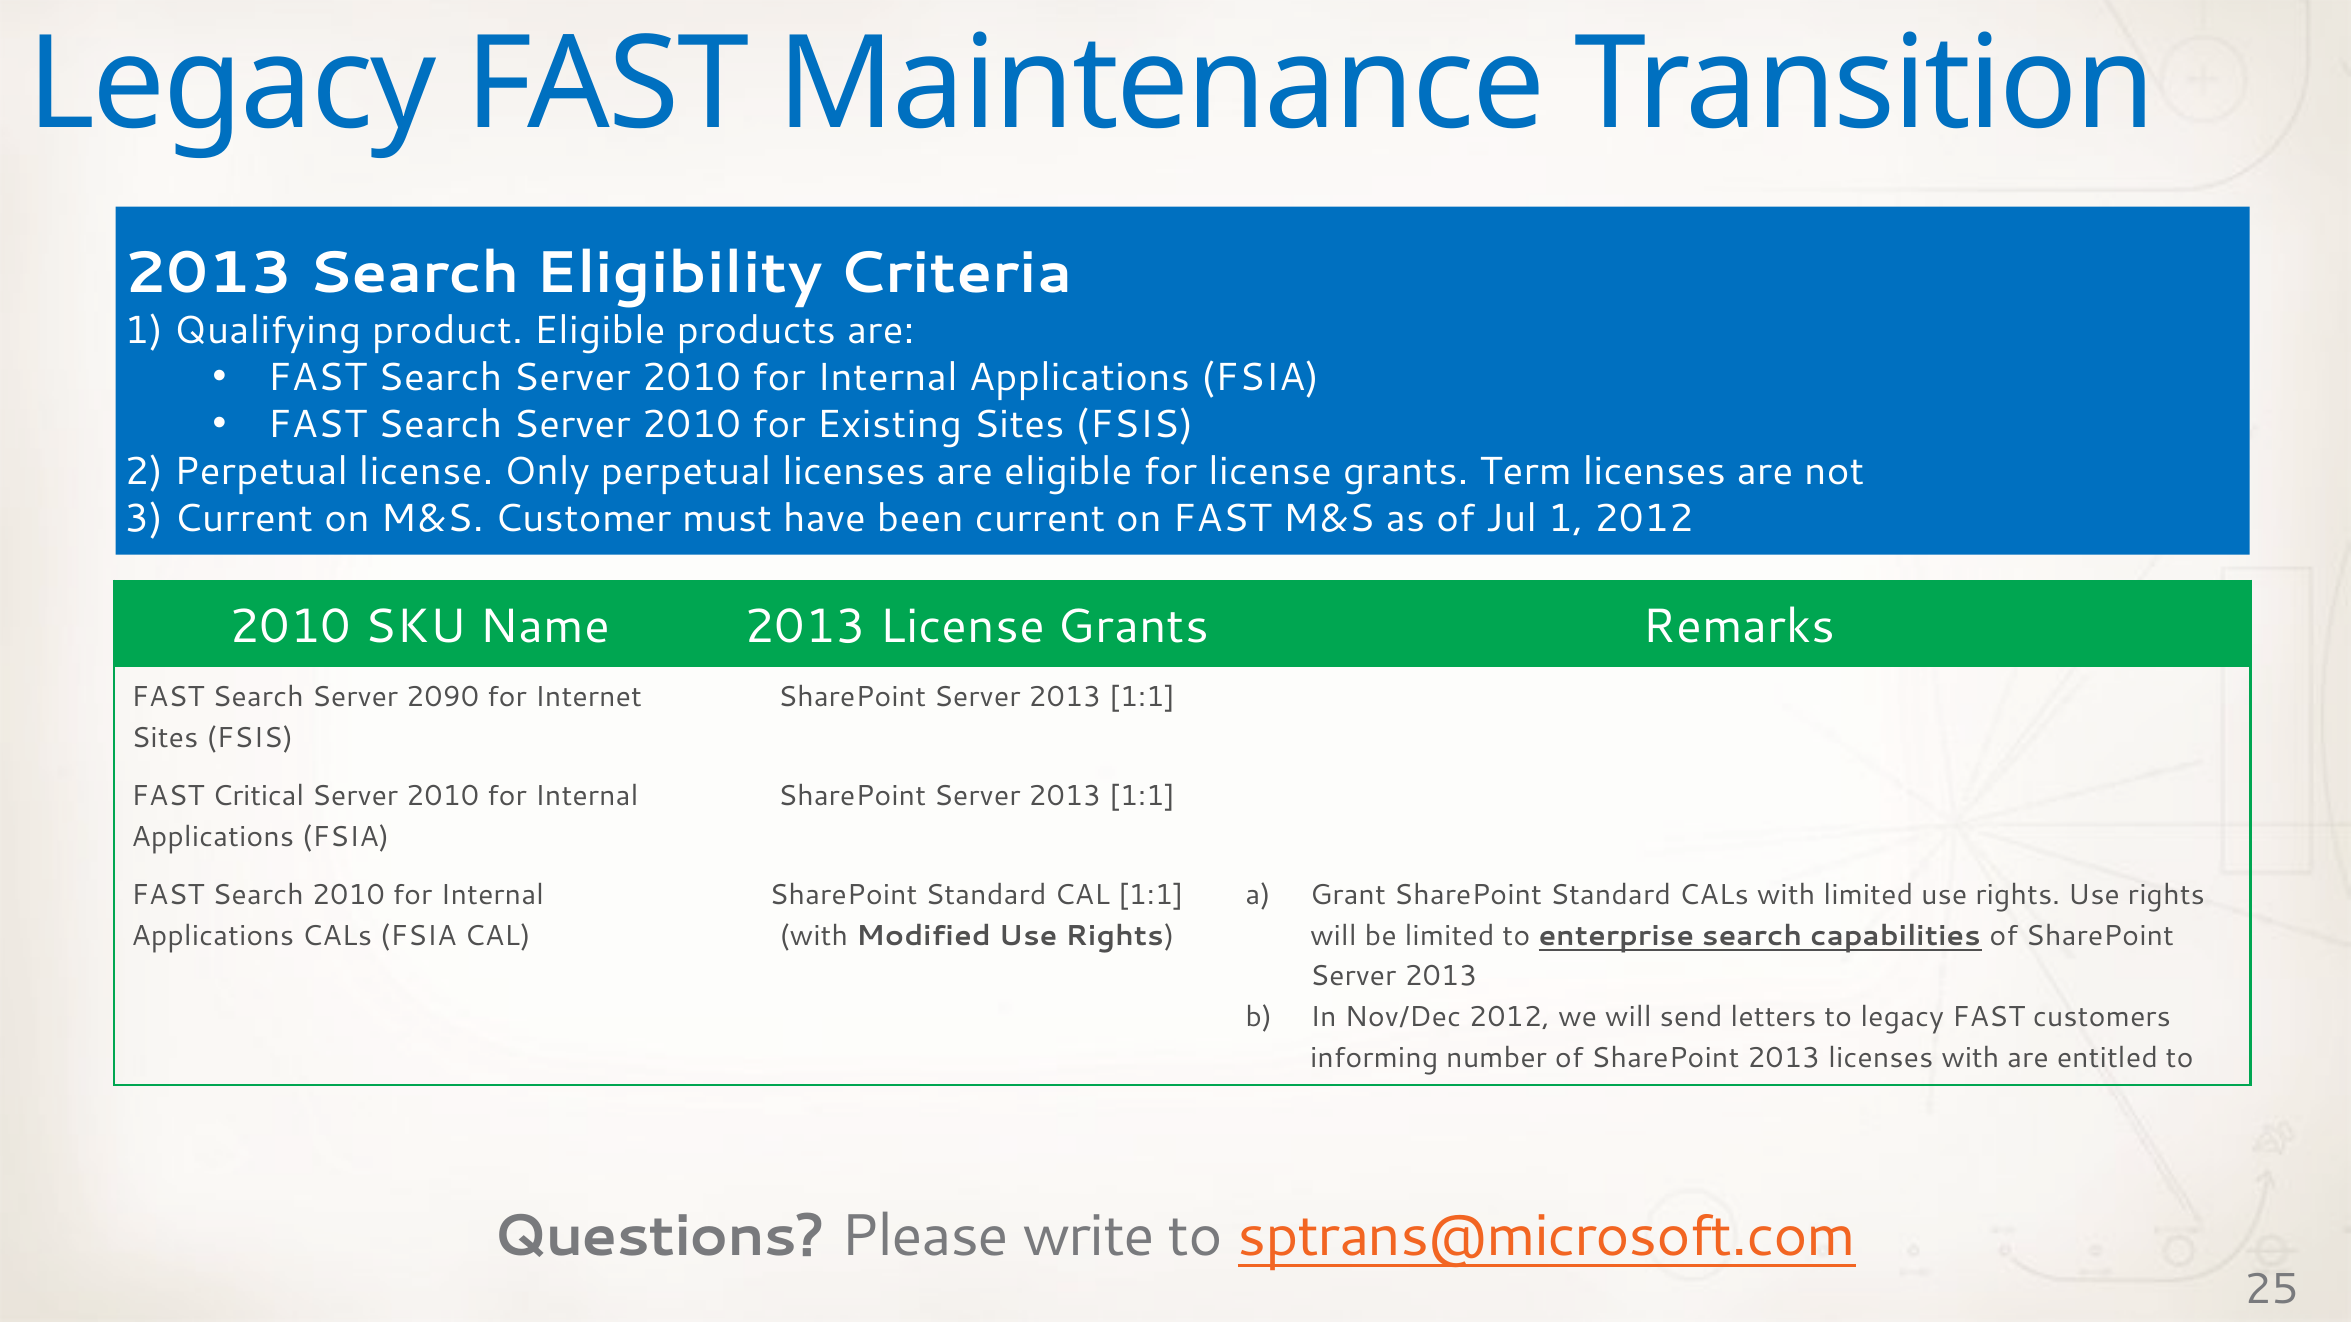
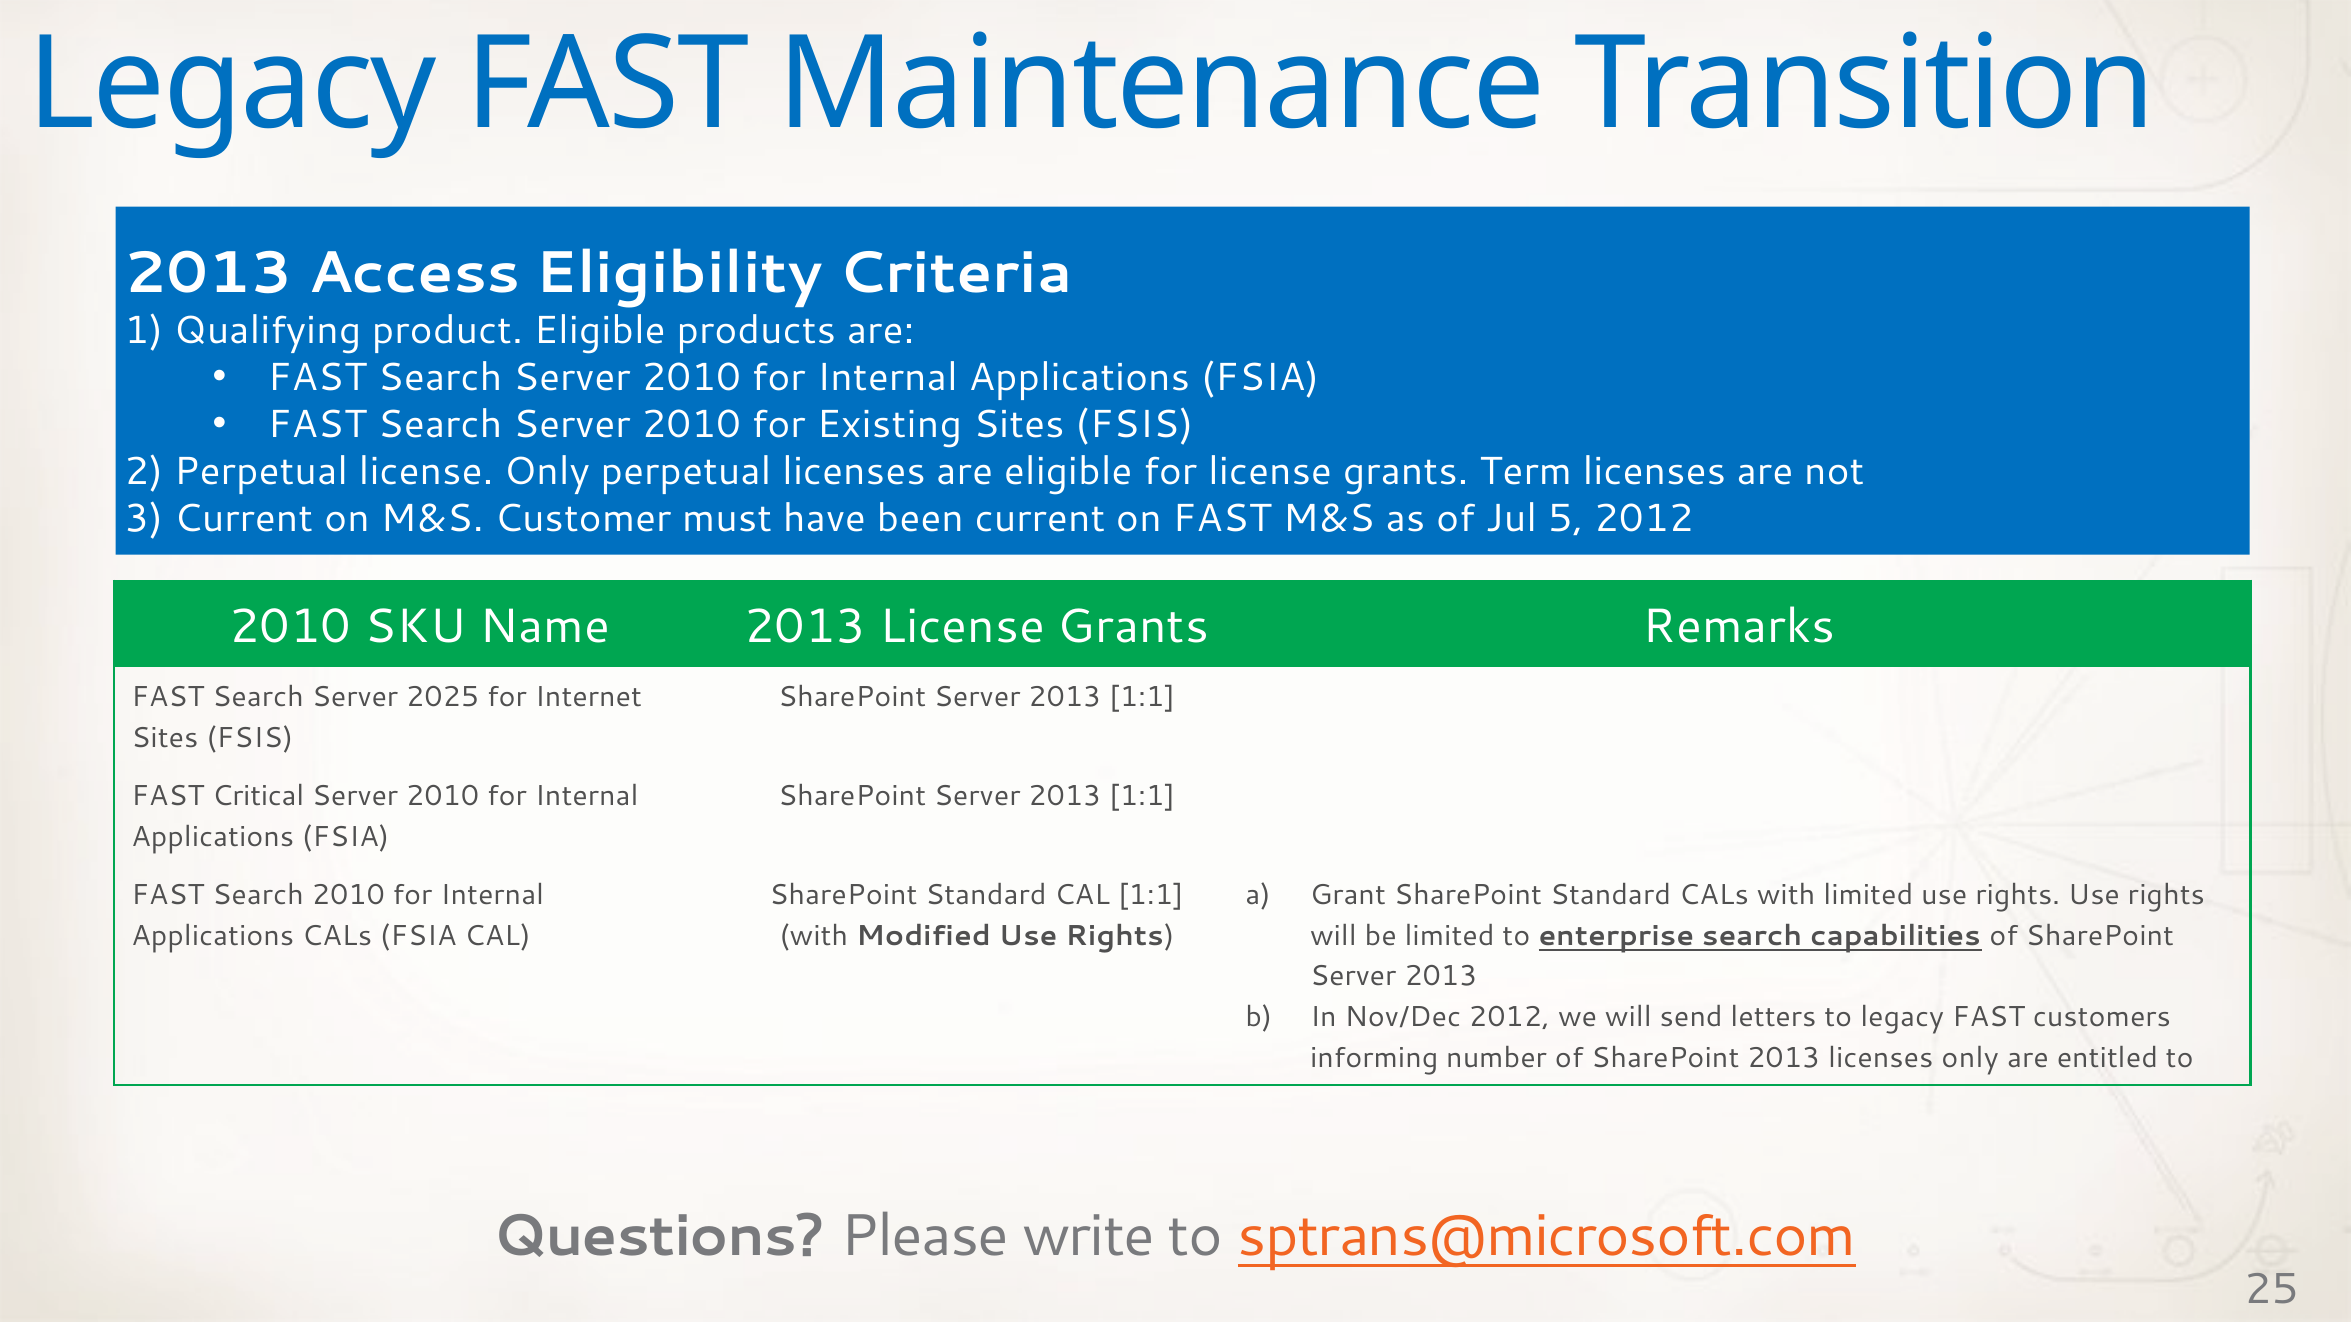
2013 Search: Search -> Access
Jul 1: 1 -> 5
2090: 2090 -> 2025
licenses with: with -> only
